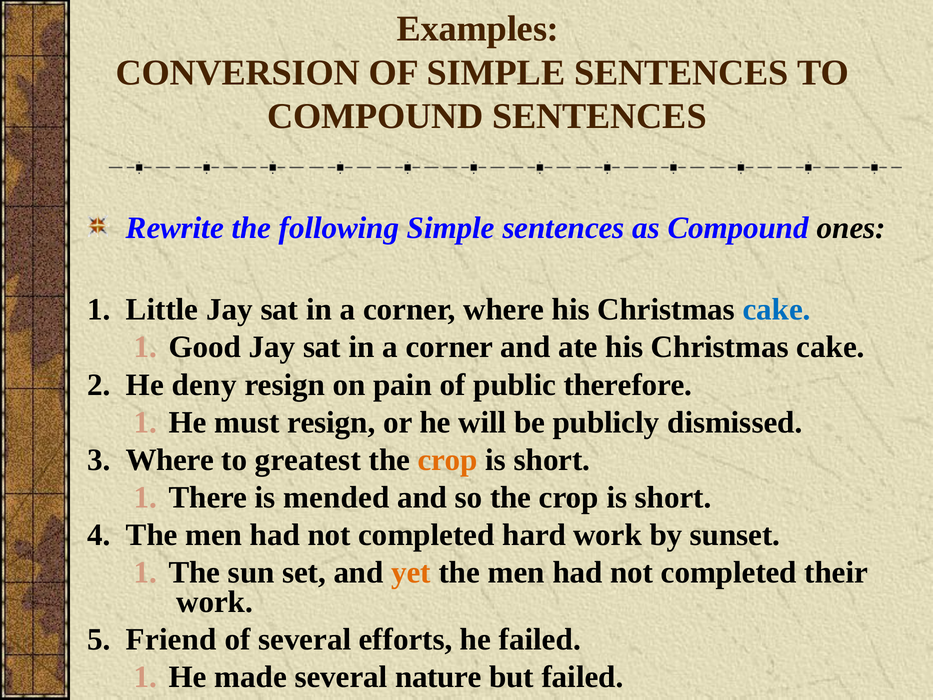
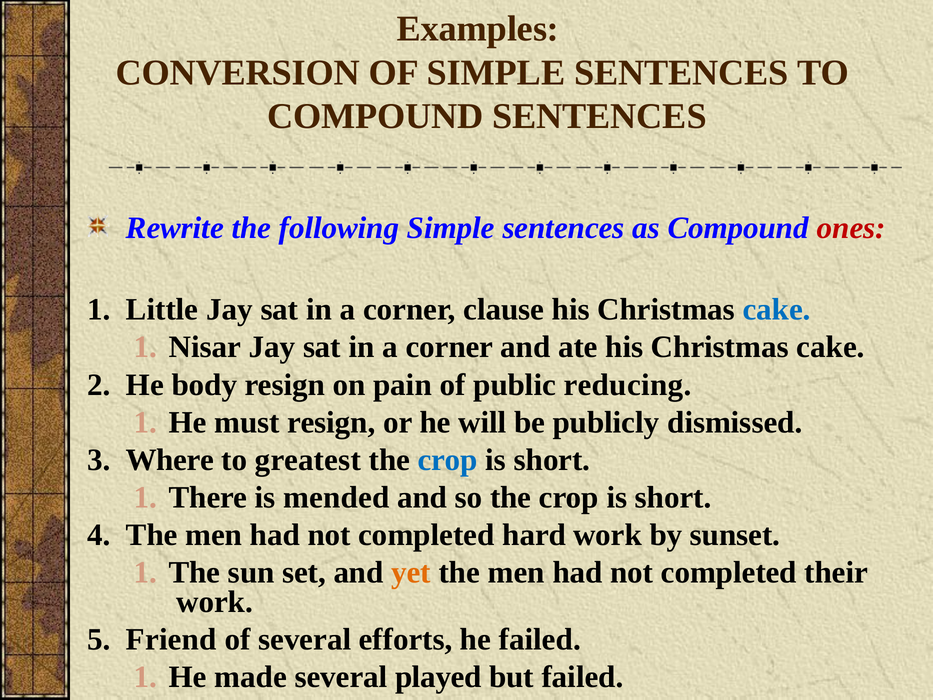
ones colour: black -> red
corner where: where -> clause
Good: Good -> Nisar
deny: deny -> body
therefore: therefore -> reducing
crop at (448, 460) colour: orange -> blue
nature: nature -> played
